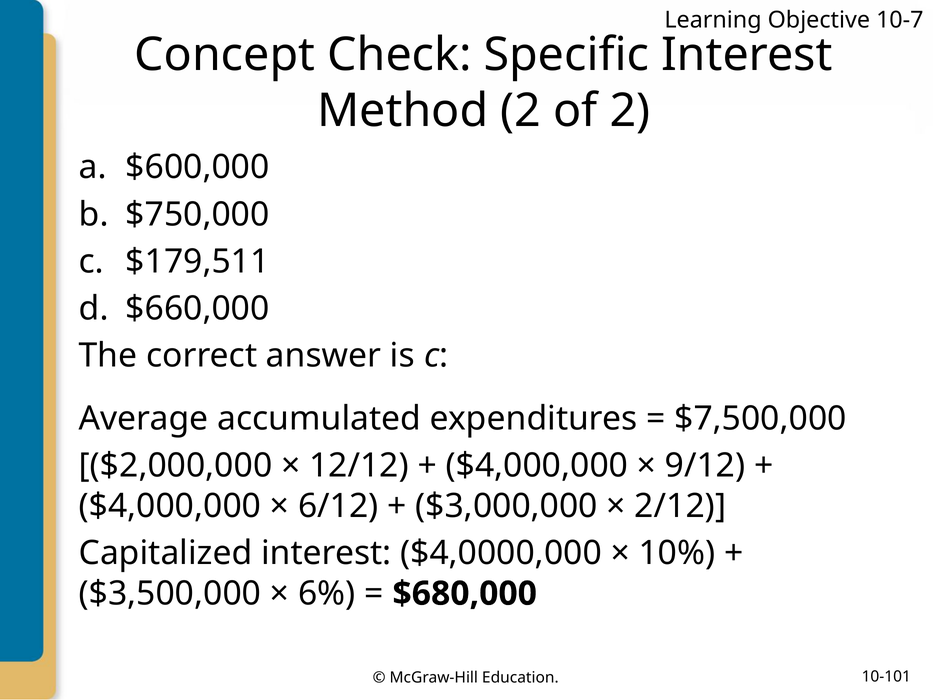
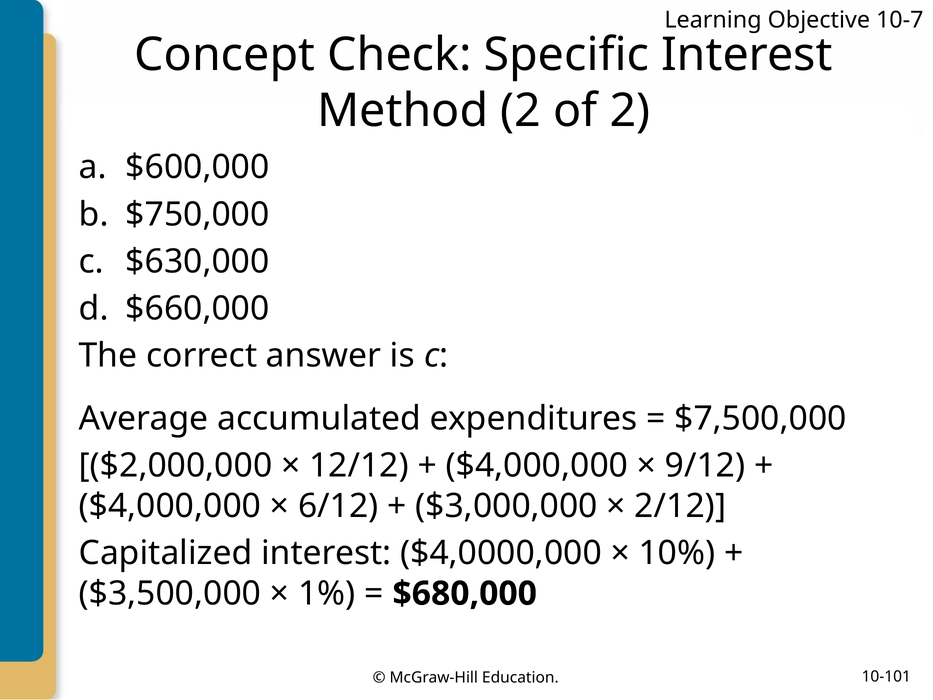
$179,511: $179,511 -> $630,000
6%: 6% -> 1%
